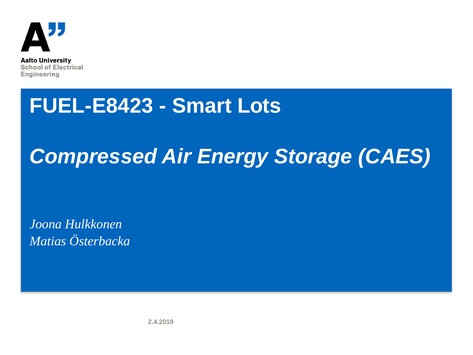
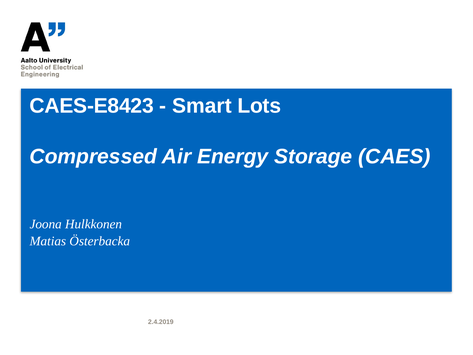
FUEL-E8423: FUEL-E8423 -> CAES-E8423
